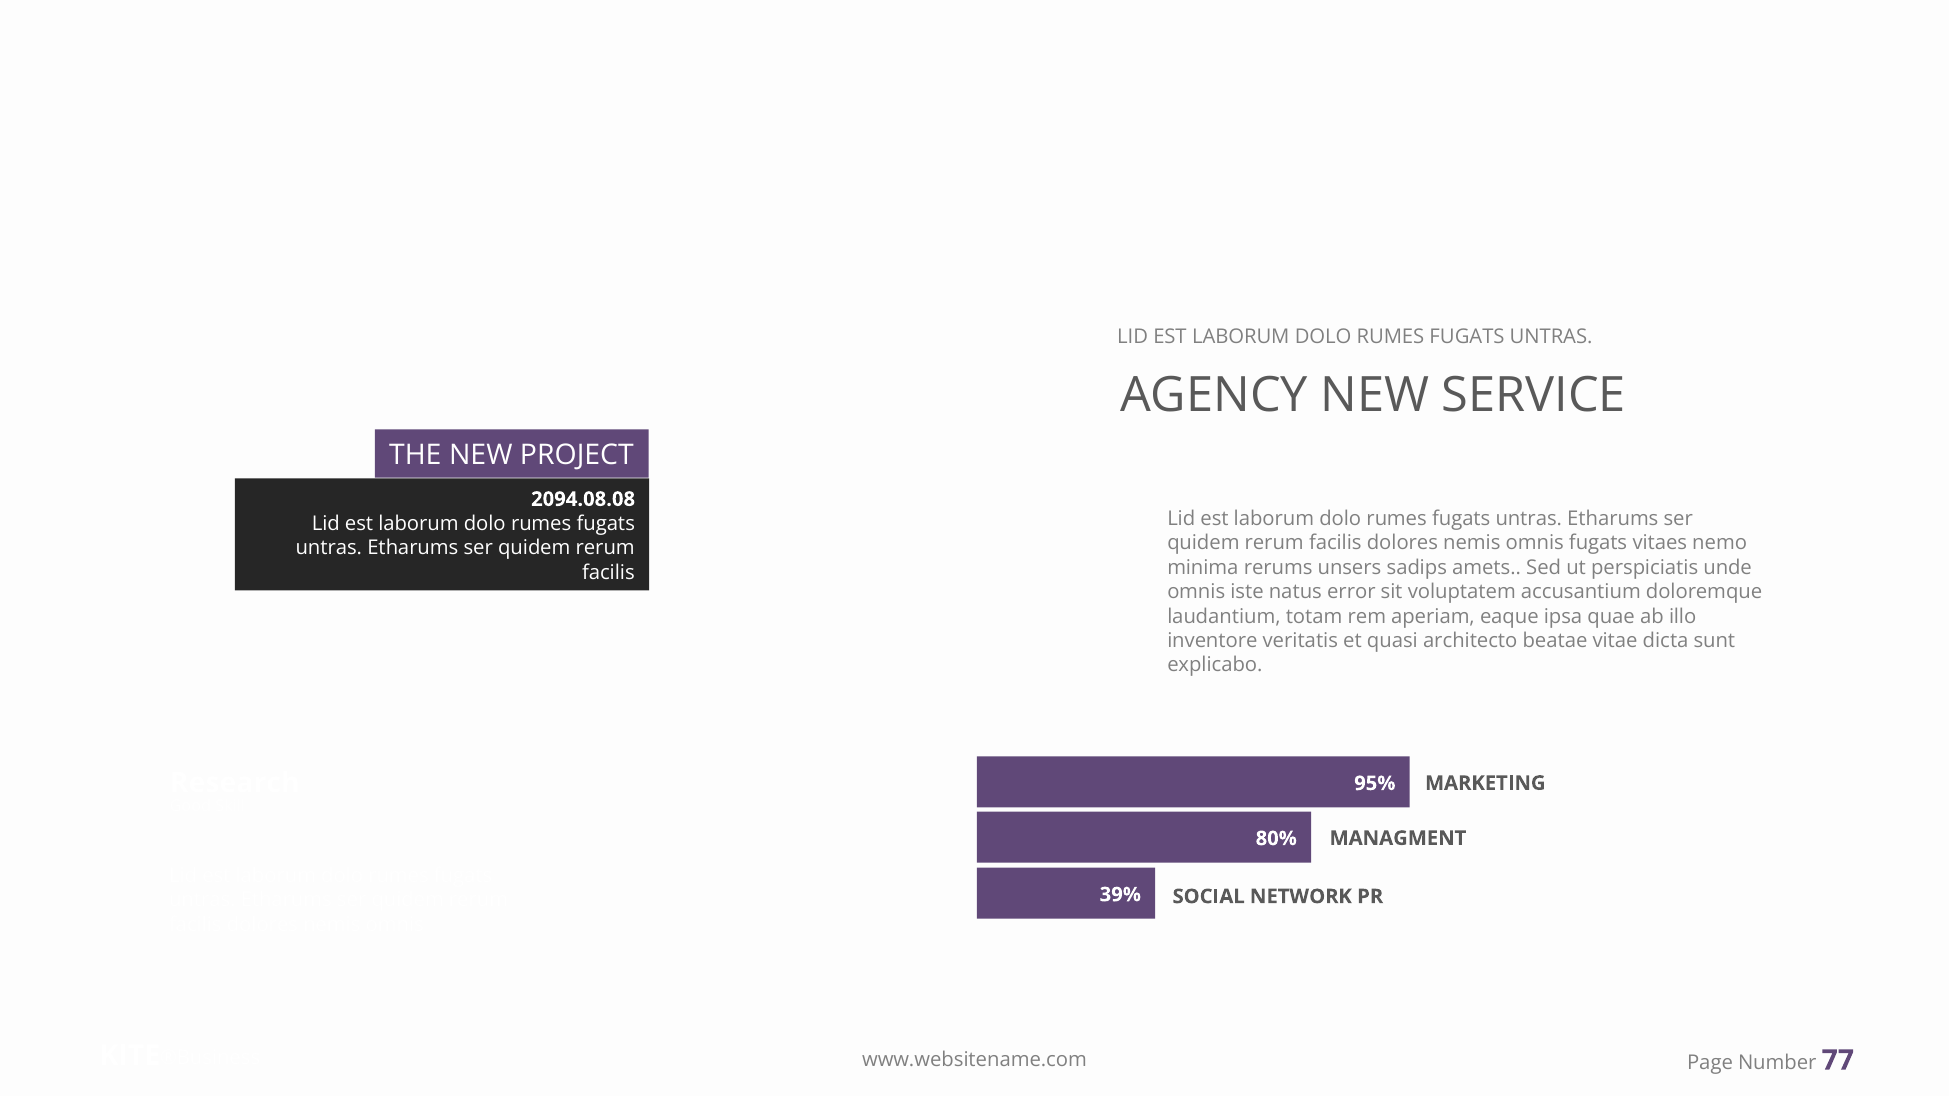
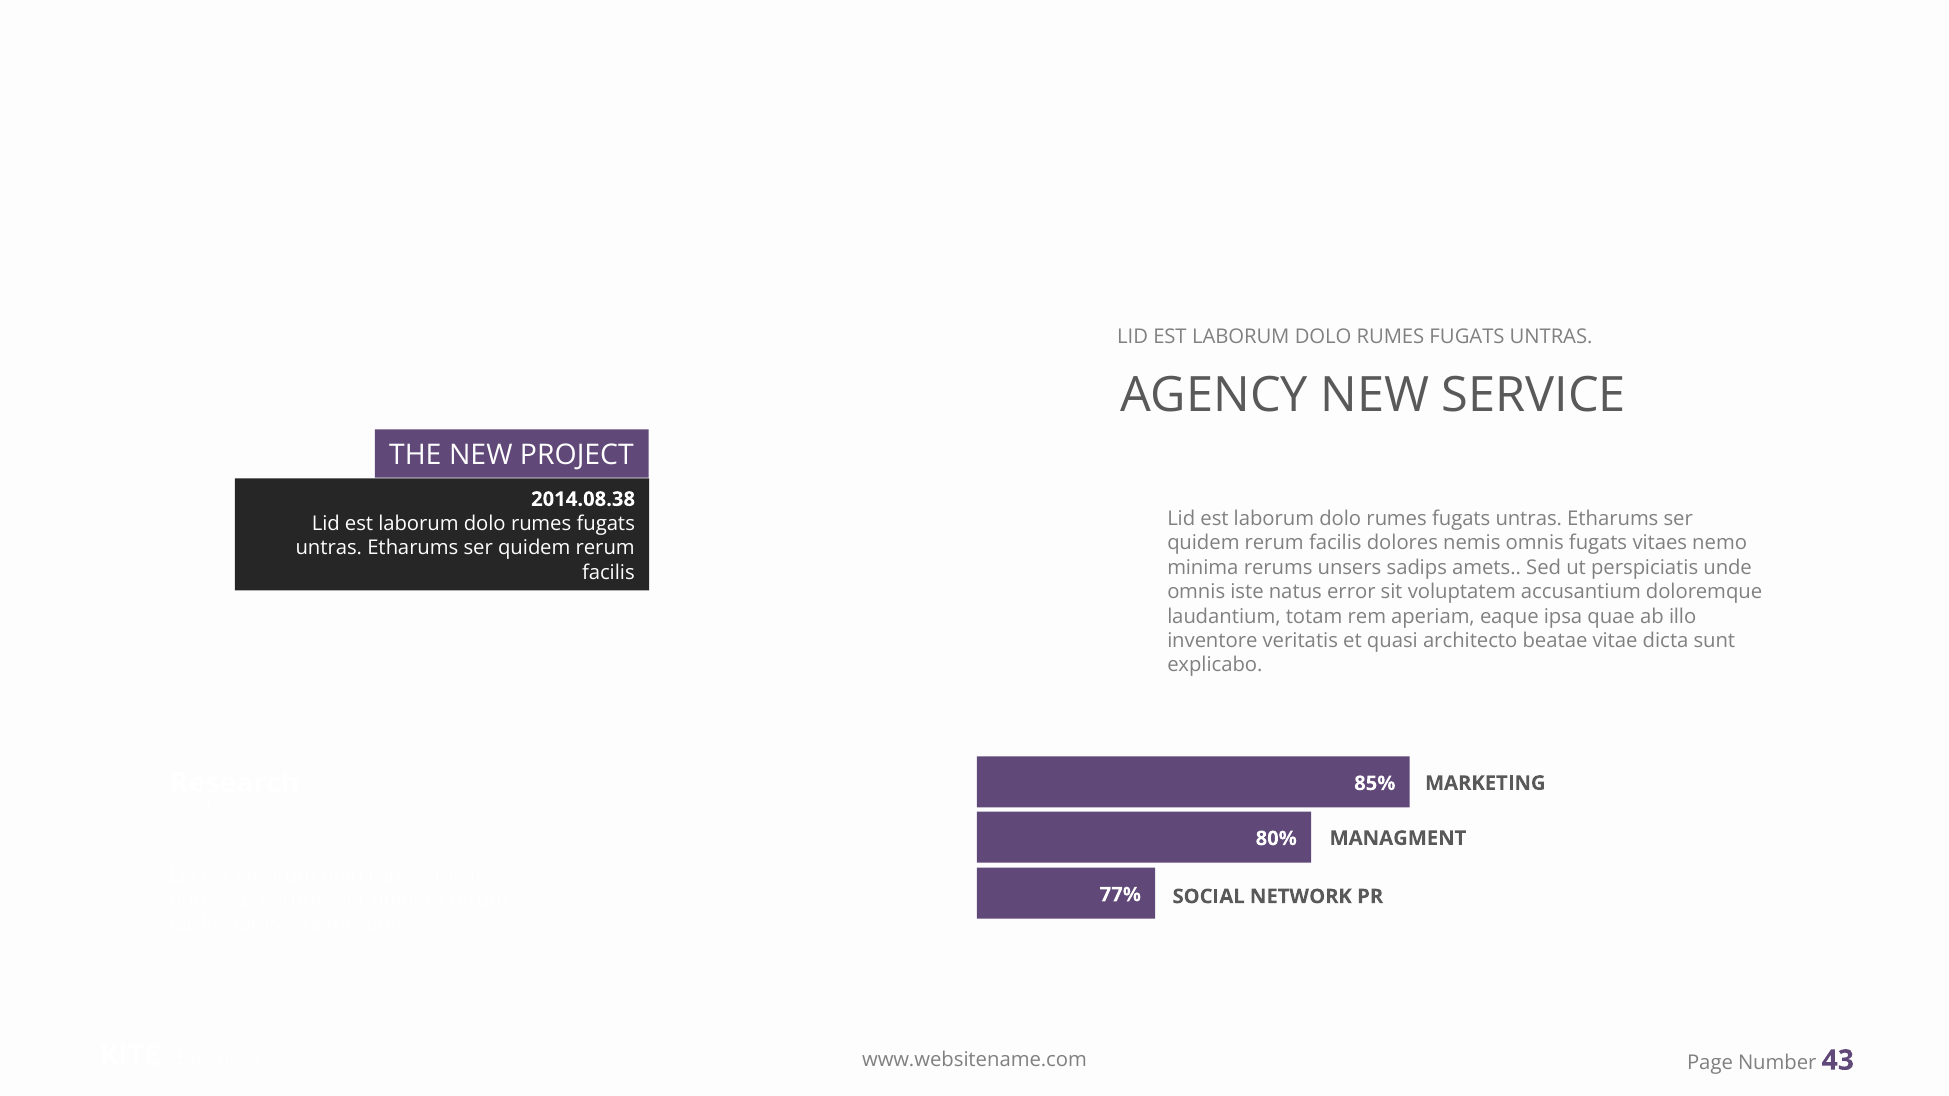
2094.08.08: 2094.08.08 -> 2014.08.38
95%: 95% -> 85%
39%: 39% -> 77%
77: 77 -> 43
